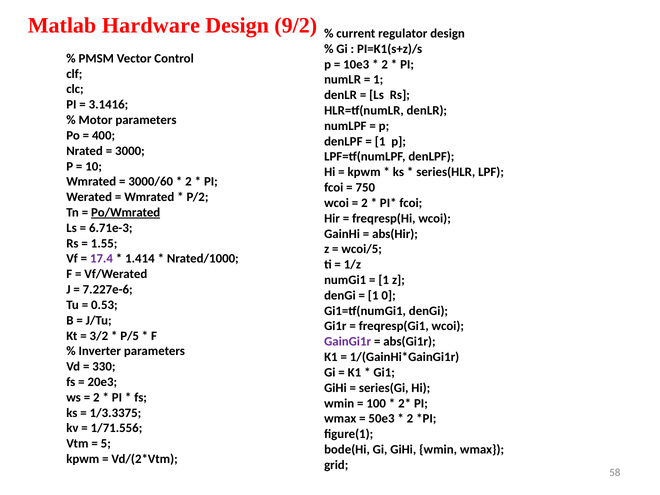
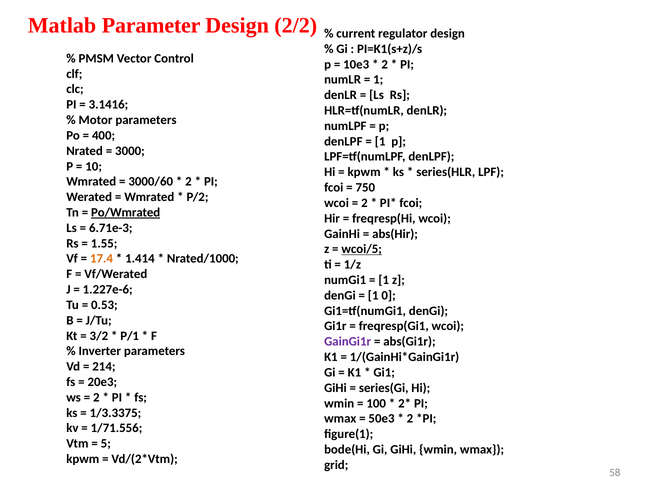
Hardware: Hardware -> Parameter
9/2: 9/2 -> 2/2
wcoi/5 underline: none -> present
17.4 colour: purple -> orange
7.227e-6: 7.227e-6 -> 1.227e-6
P/5: P/5 -> P/1
330: 330 -> 214
